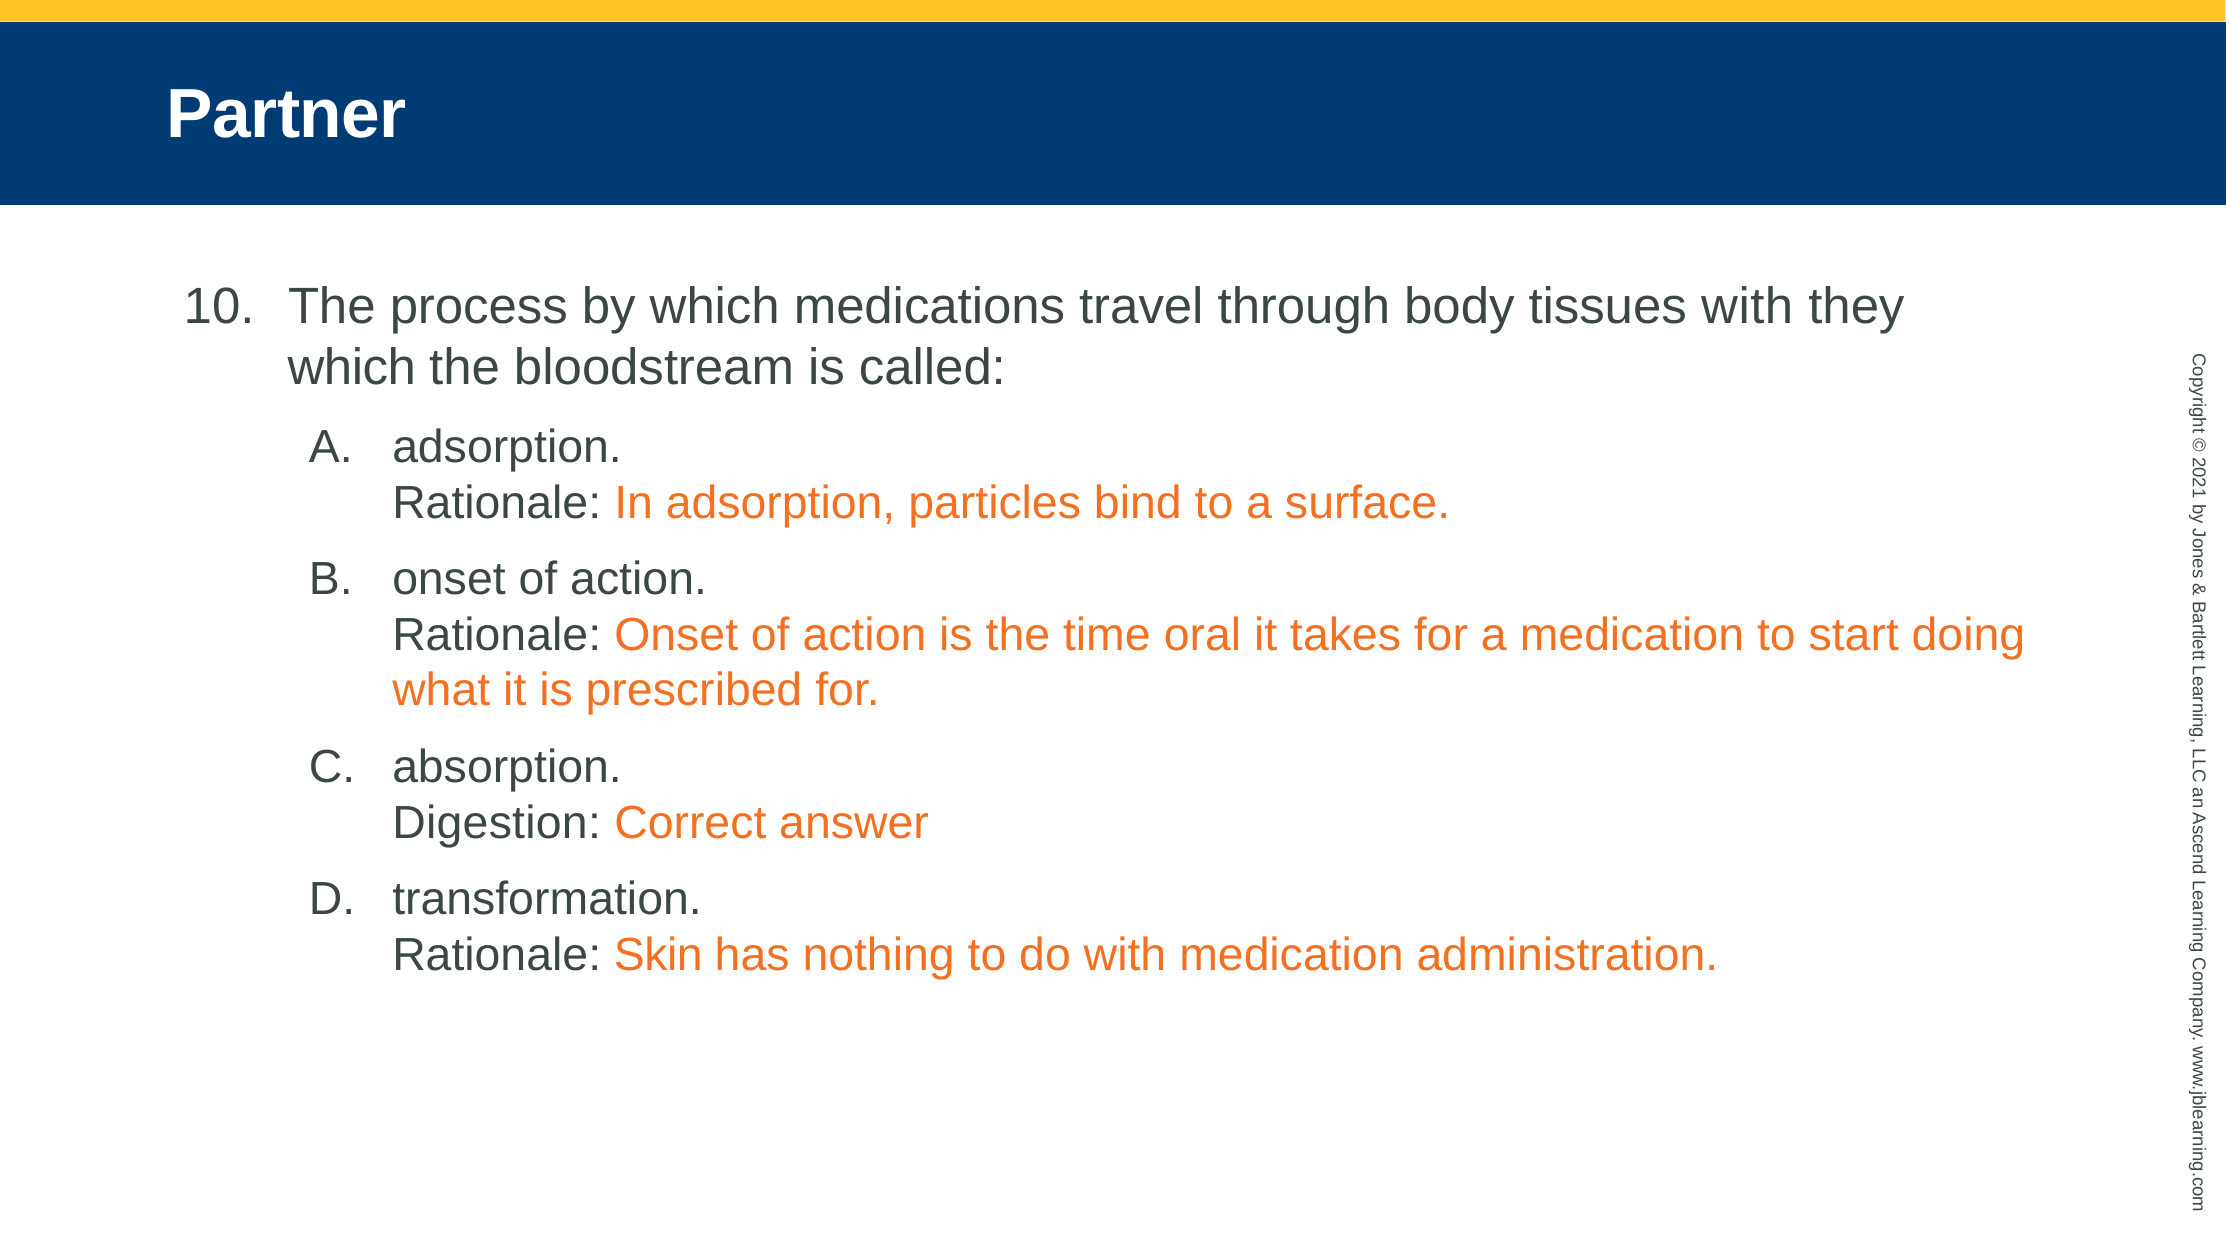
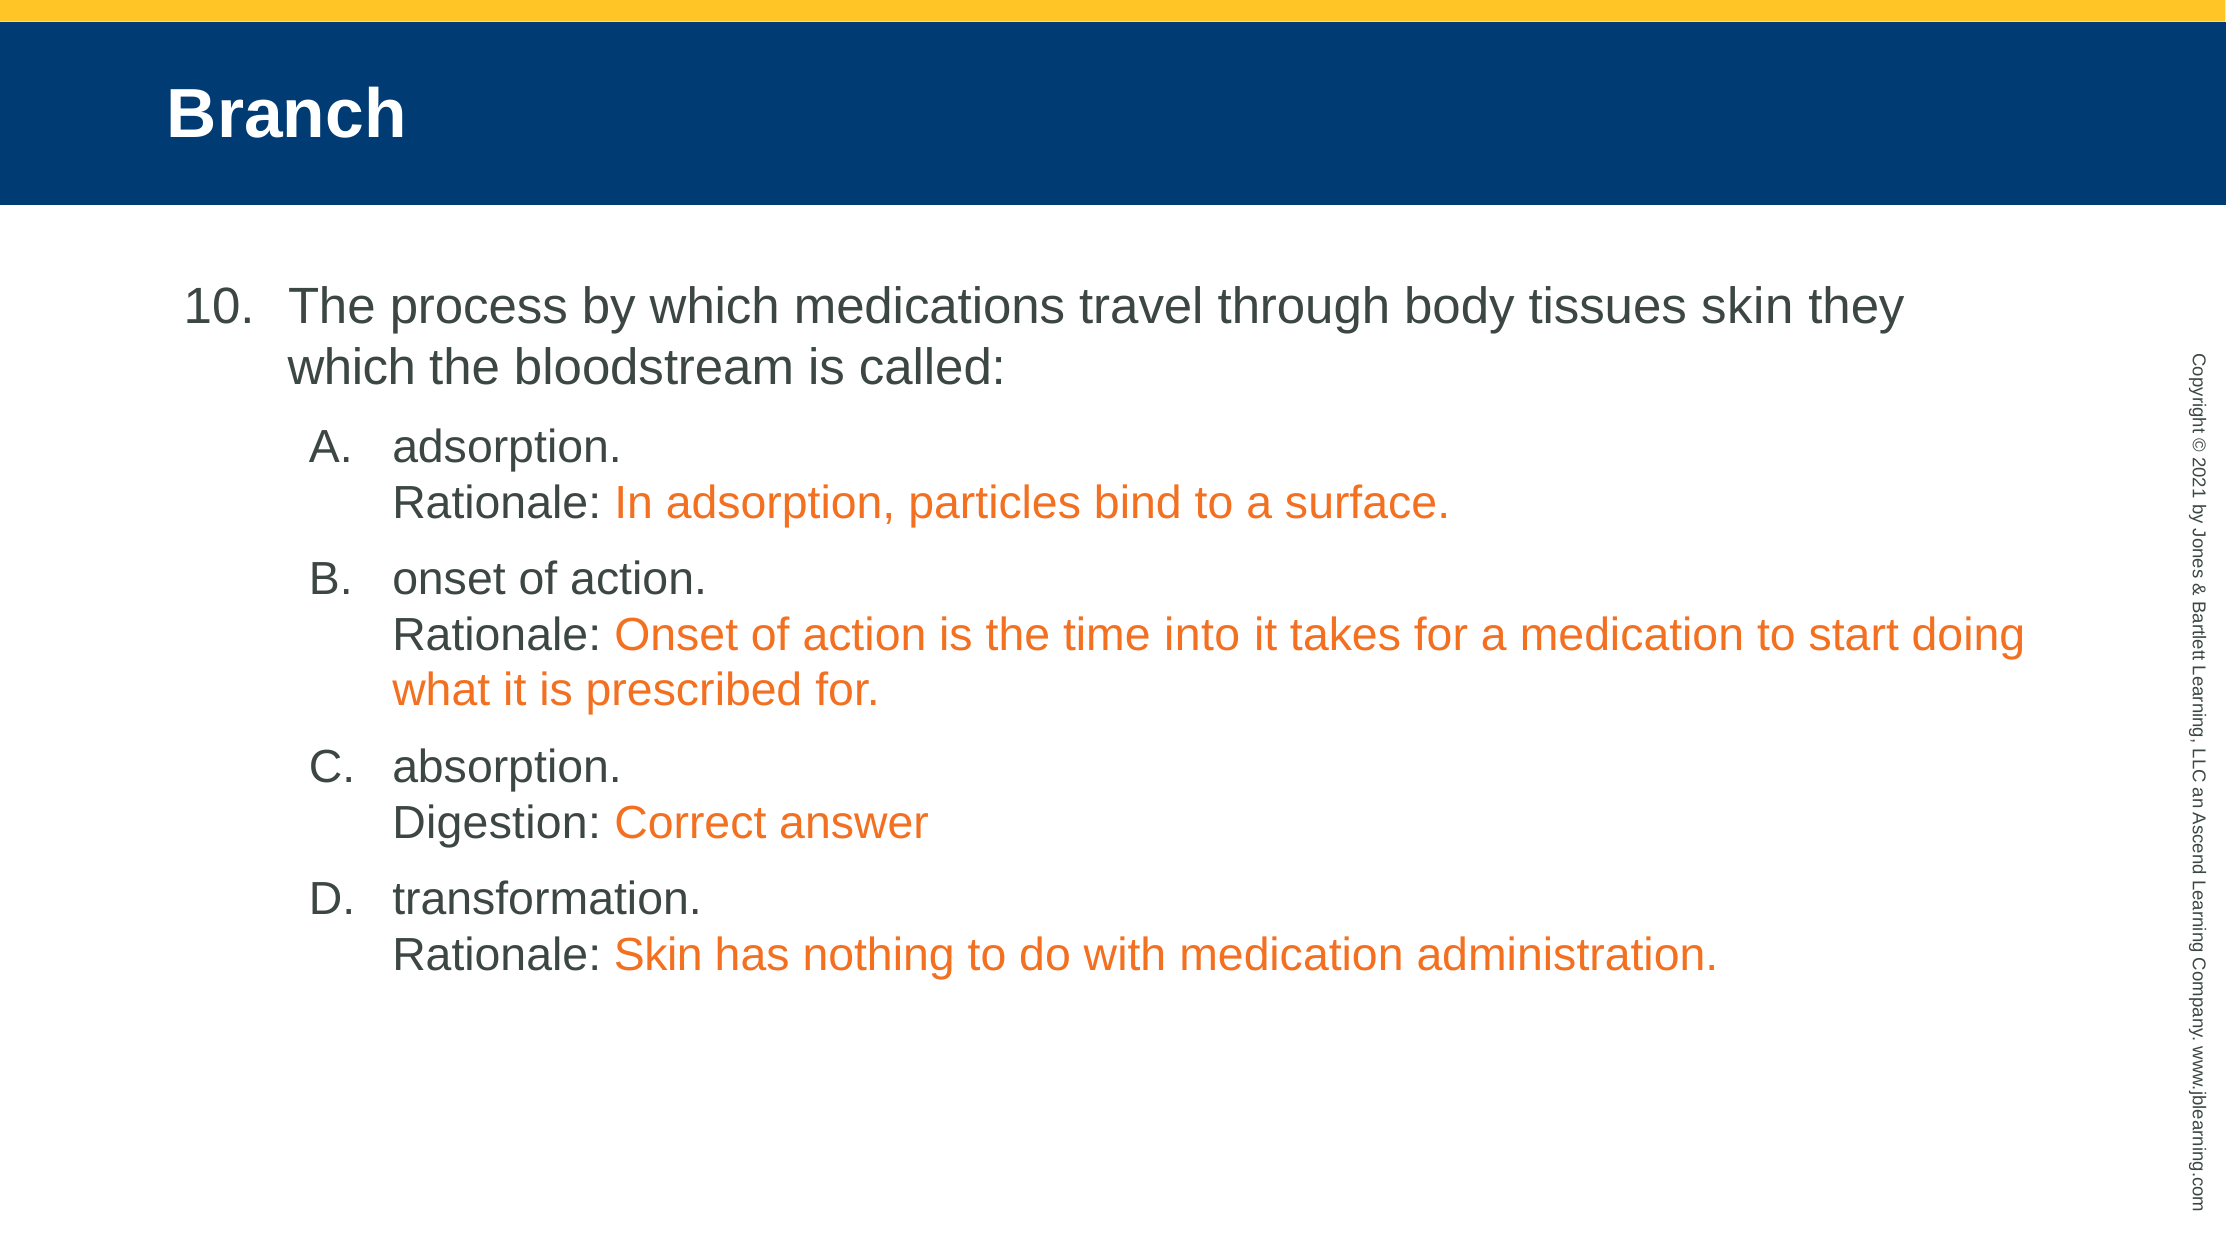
Partner: Partner -> Branch
tissues with: with -> skin
oral: oral -> into
